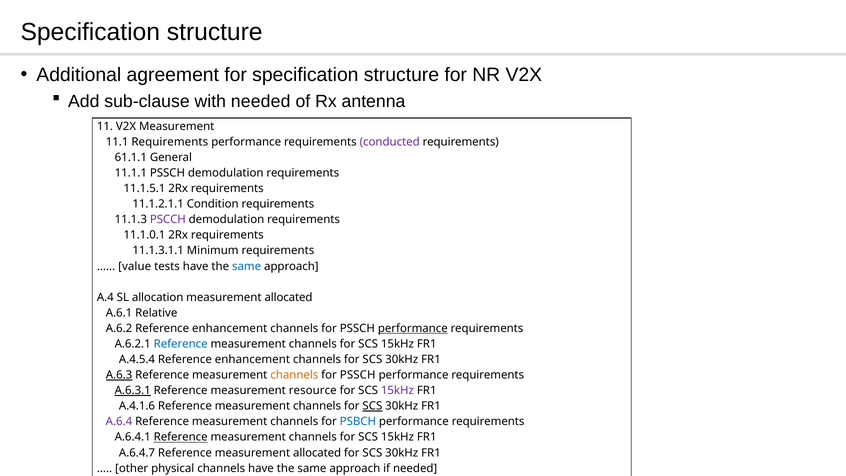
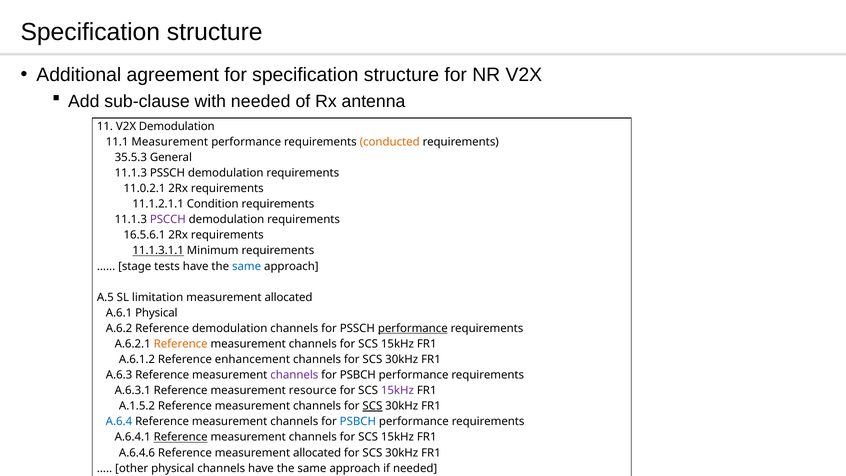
V2X Measurement: Measurement -> Demodulation
11.1 Requirements: Requirements -> Measurement
conducted colour: purple -> orange
61.1.1: 61.1.1 -> 35.5.3
11.1.1 at (131, 173): 11.1.1 -> 11.1.3
11.1.5.1: 11.1.5.1 -> 11.0.2.1
11.1.0.1: 11.1.0.1 -> 16.5.6.1
11.1.3.1.1 underline: none -> present
value: value -> stage
A.4: A.4 -> A.5
allocation: allocation -> limitation
A.6.1 Relative: Relative -> Physical
A.6.2 Reference enhancement: enhancement -> demodulation
Reference at (181, 344) colour: blue -> orange
A.4.5.4: A.4.5.4 -> A.6.1.2
A.6.3 underline: present -> none
channels at (294, 375) colour: orange -> purple
PSSCH at (358, 375): PSSCH -> PSBCH
A.6.3.1 underline: present -> none
A.4.1.6: A.4.1.6 -> A.1.5.2
A.6.4 colour: purple -> blue
A.6.4.7: A.6.4.7 -> A.6.4.6
